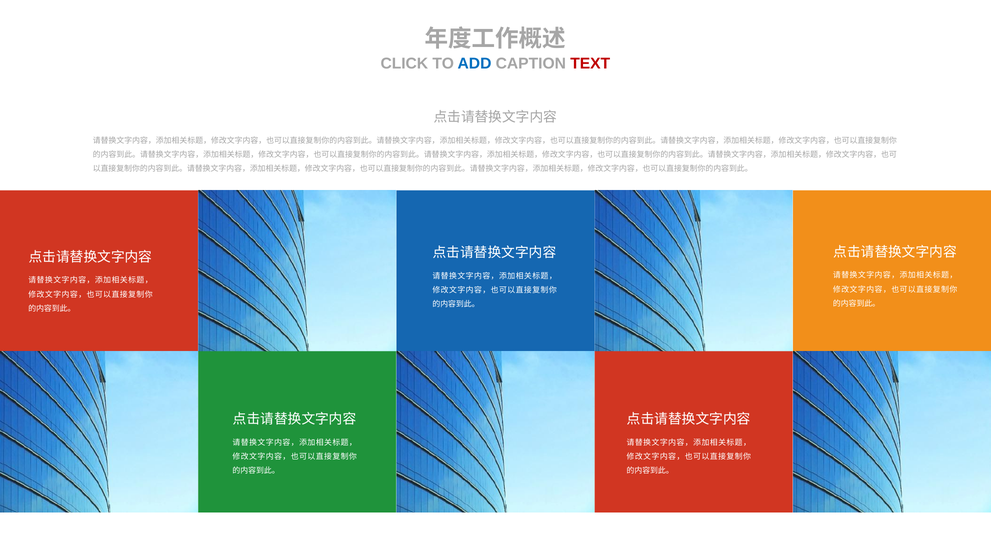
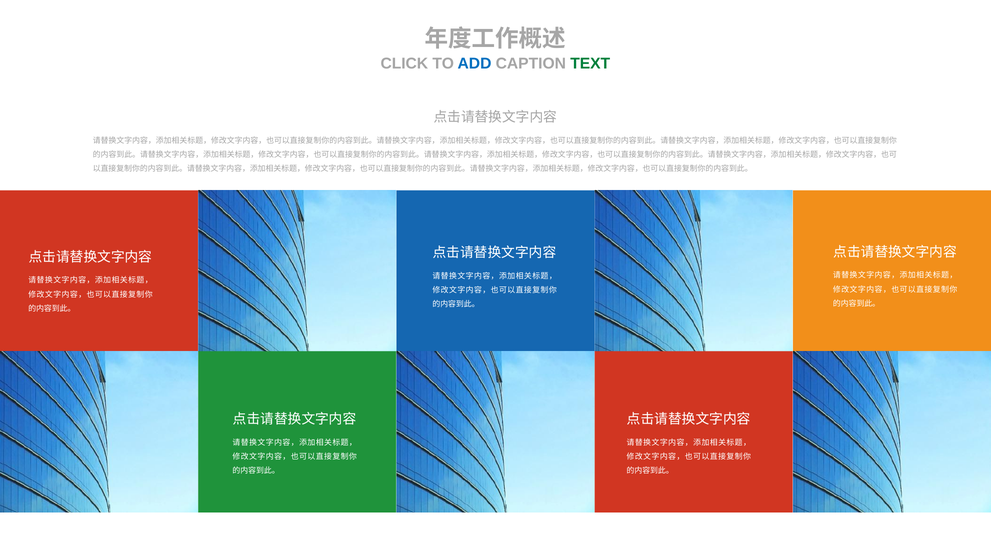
TEXT colour: red -> green
